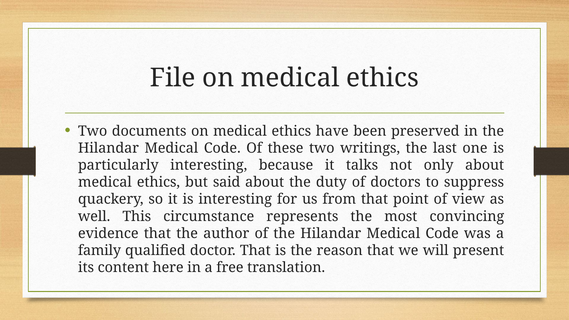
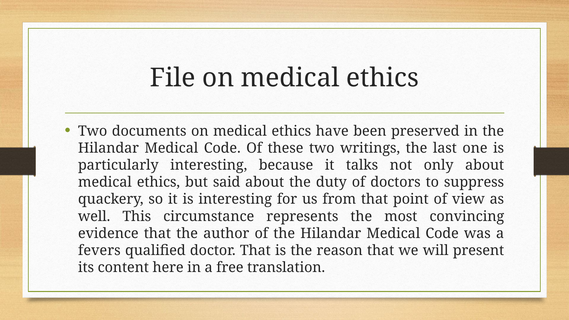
family: family -> fevers
